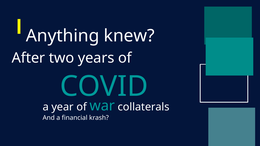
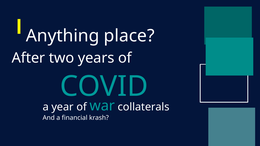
knew: knew -> place
